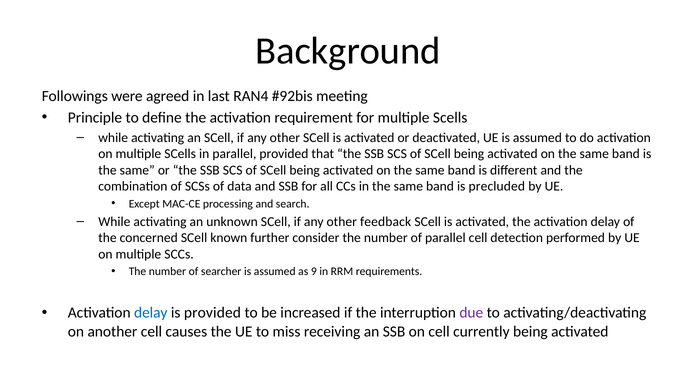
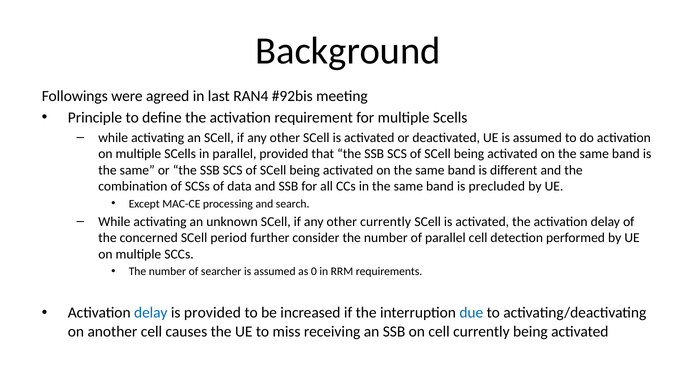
other feedback: feedback -> currently
known: known -> period
9: 9 -> 0
due colour: purple -> blue
